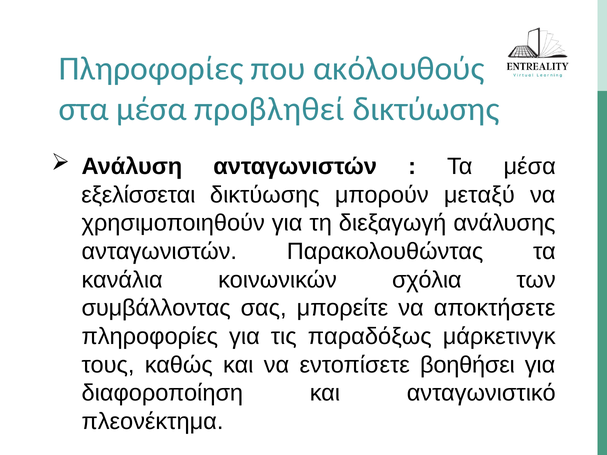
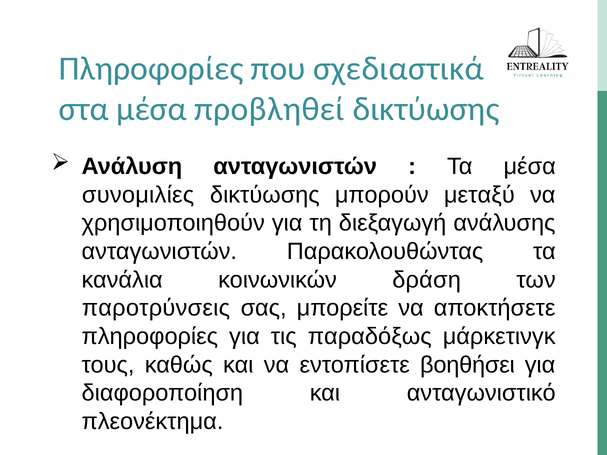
ακόλουθούς: ακόλουθούς -> σχεδιαστικά
εξελίσσεται: εξελίσσεται -> συνομιλίες
σχόλια: σχόλια -> δράση
συμβάλλοντας: συμβάλλοντας -> παροτρύνσεις
